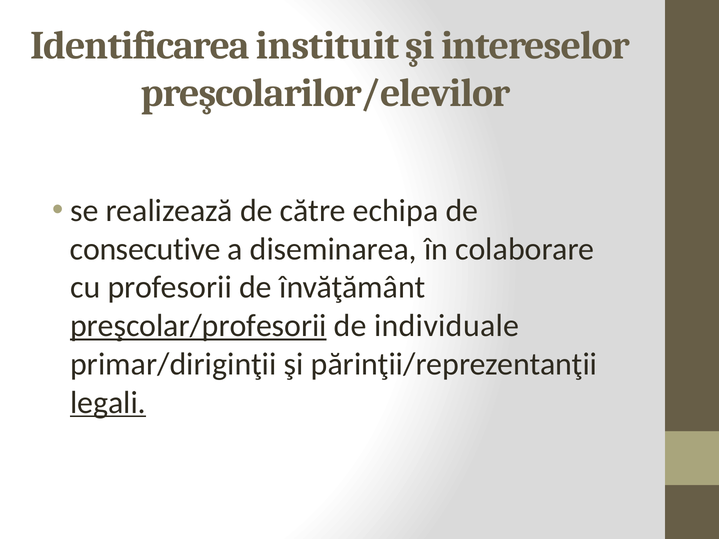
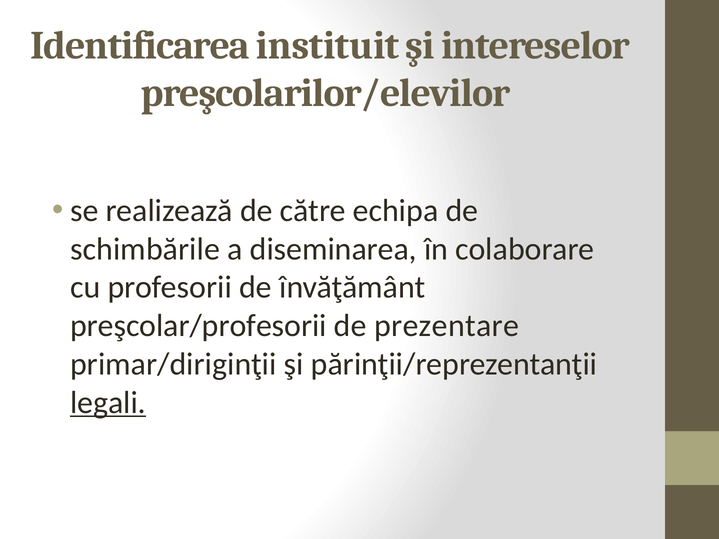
consecutive: consecutive -> schimbările
preşcolar/profesorii underline: present -> none
individuale: individuale -> prezentare
